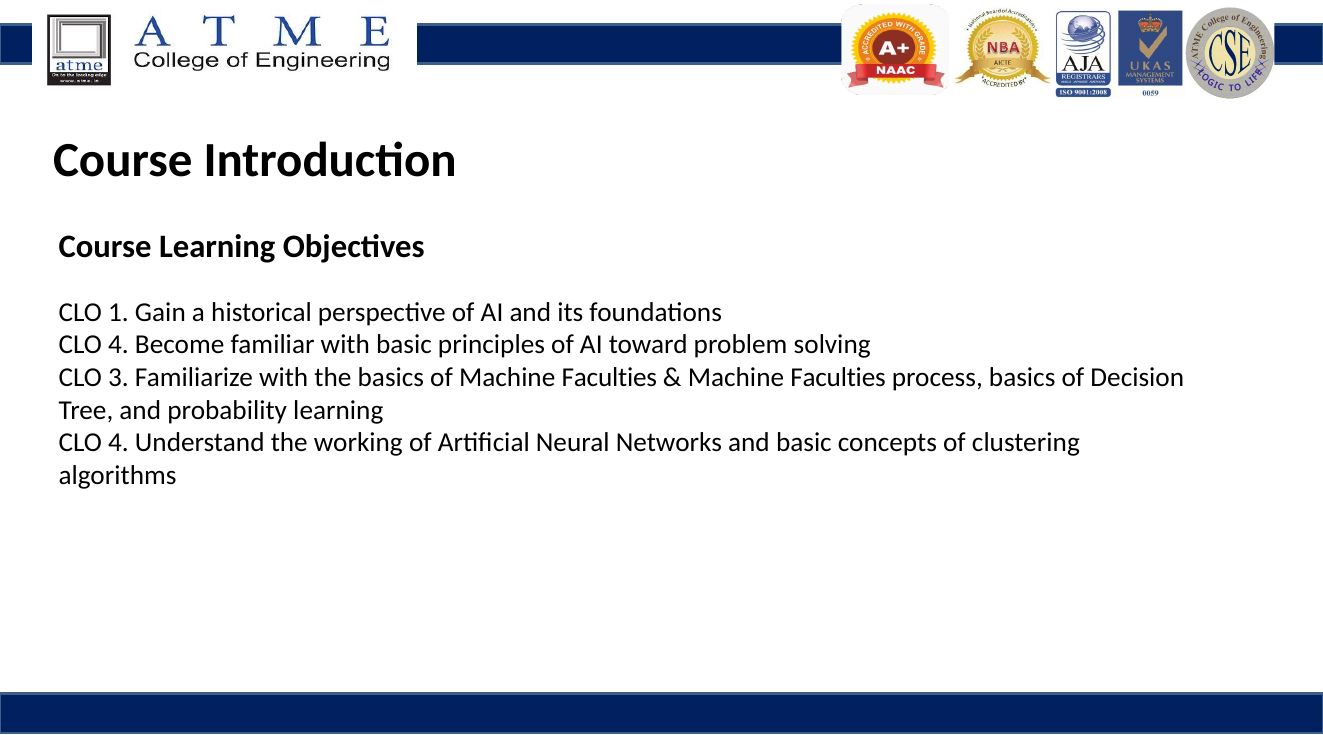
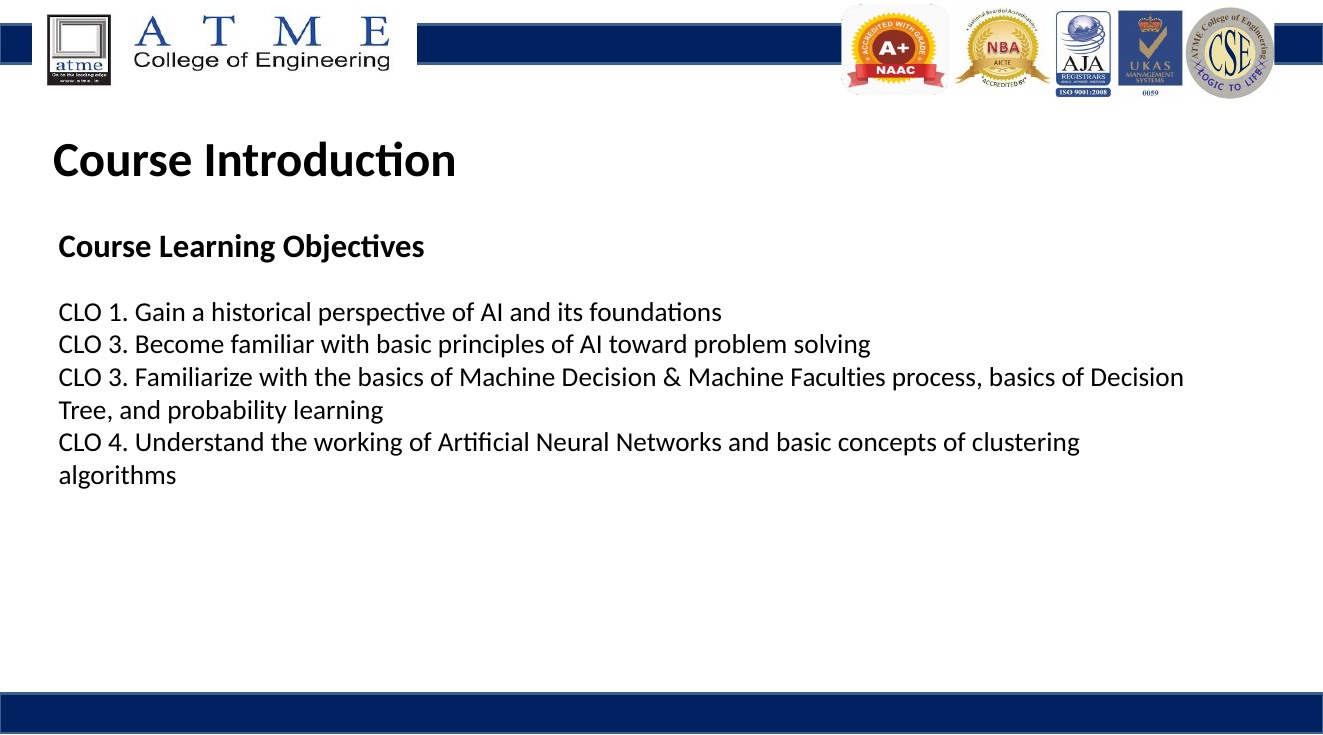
4 at (118, 345): 4 -> 3
of Machine Faculties: Faculties -> Decision
